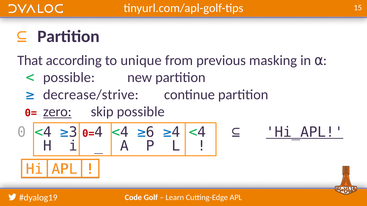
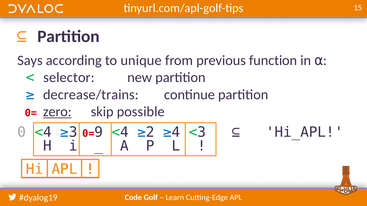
That: That -> Says
masking: masking -> function
possible at (69, 78): possible -> selector
decrease/strive: decrease/strive -> decrease/trains
3 4: 4 -> 9
6: 6 -> 2
4 at (202, 132): 4 -> 3
Hi_APL underline: present -> none
